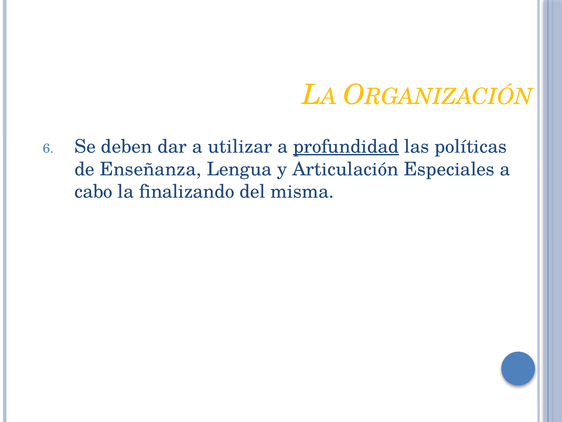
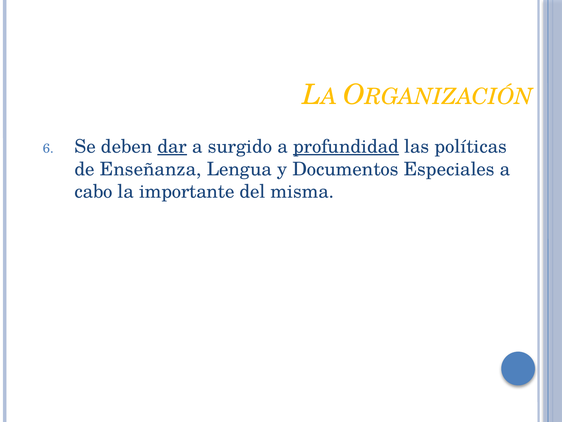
dar underline: none -> present
utilizar: utilizar -> surgido
Articulación: Articulación -> Documentos
finalizando: finalizando -> importante
